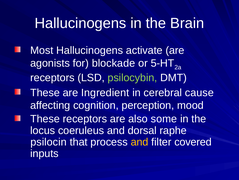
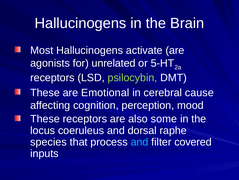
blockade: blockade -> unrelated
Ingredient: Ingredient -> Emotional
psilocin: psilocin -> species
and at (140, 141) colour: yellow -> light blue
